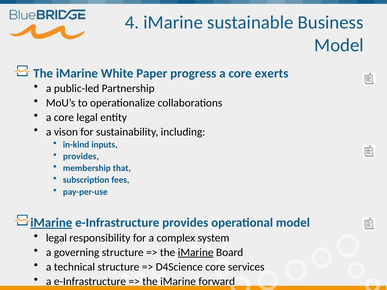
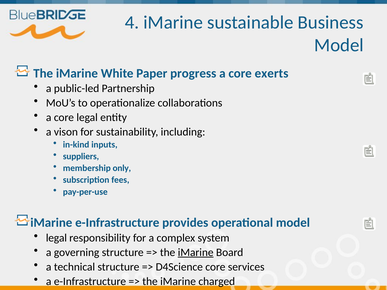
provides at (81, 157): provides -> suppliers
that: that -> only
iMarine at (51, 223) underline: present -> none
forward: forward -> charged
